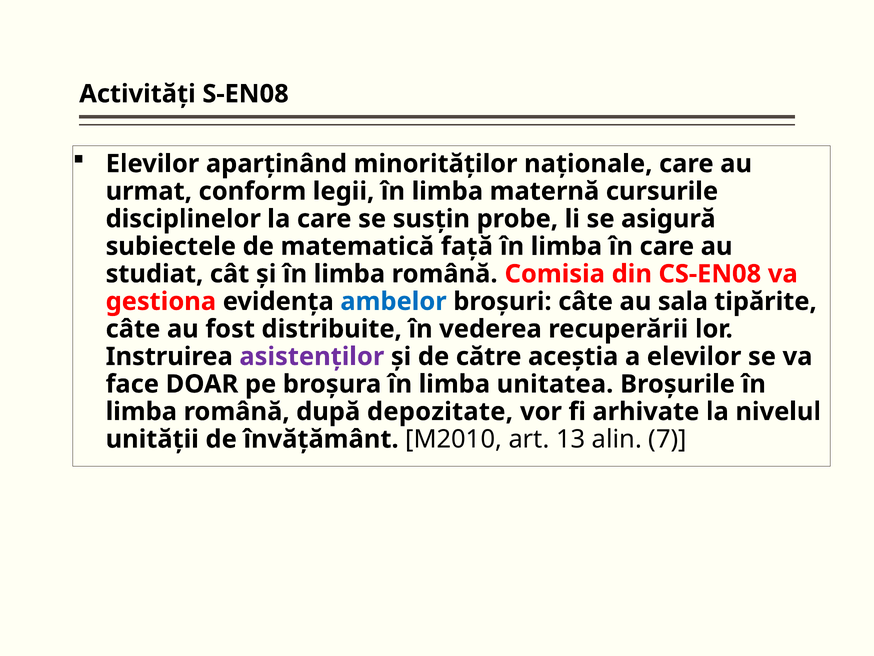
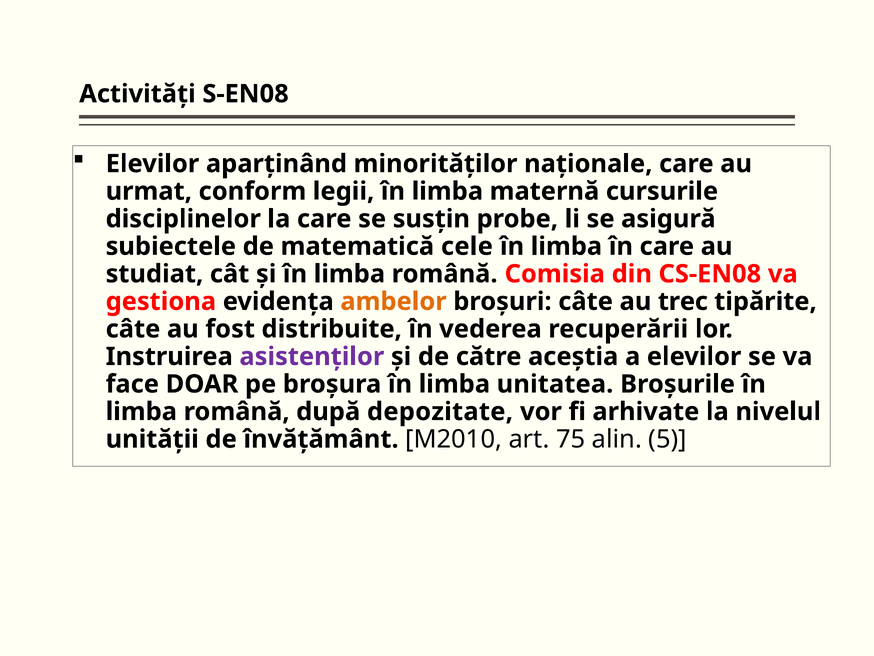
faţă: faţă -> cele
ambelor colour: blue -> orange
sala: sala -> trec
13: 13 -> 75
7: 7 -> 5
